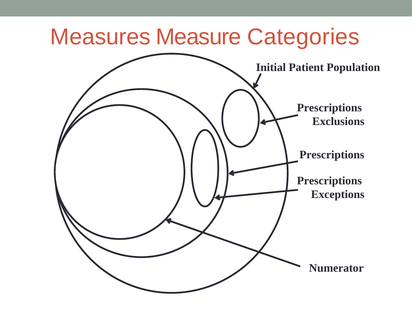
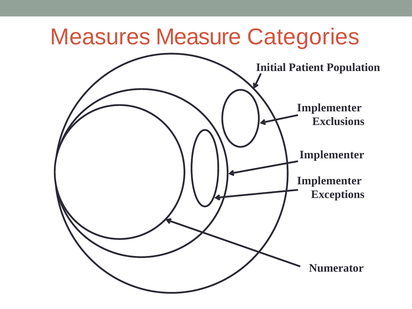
Prescriptions at (329, 108): Prescriptions -> Implementer
Prescriptions at (332, 155): Prescriptions -> Implementer
Prescriptions at (329, 181): Prescriptions -> Implementer
